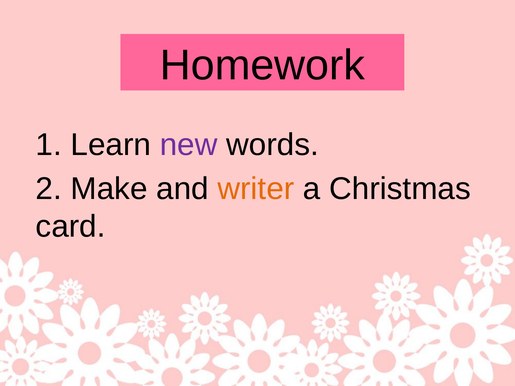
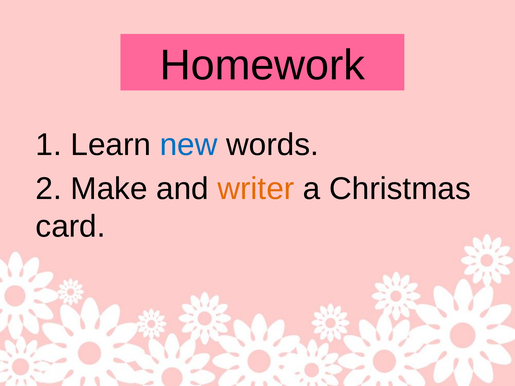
new colour: purple -> blue
